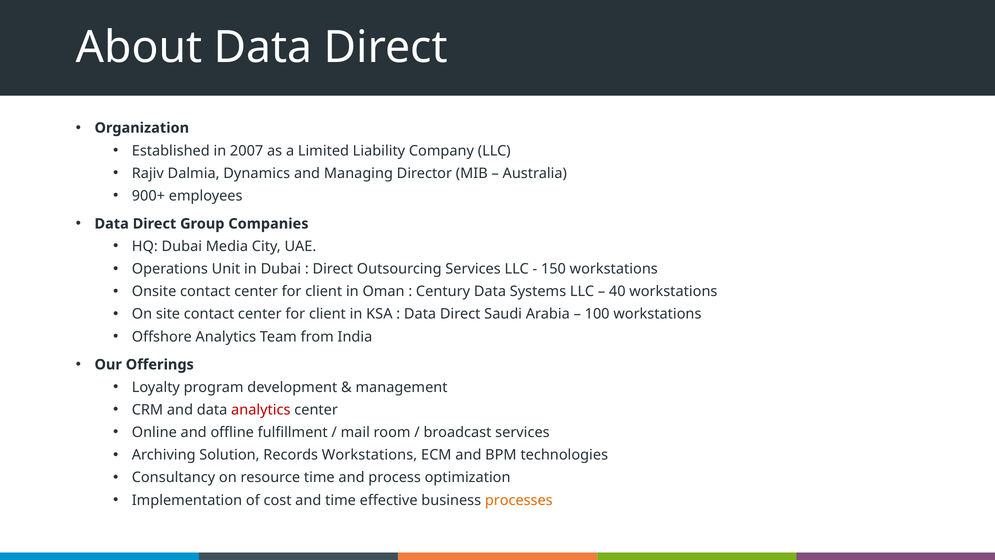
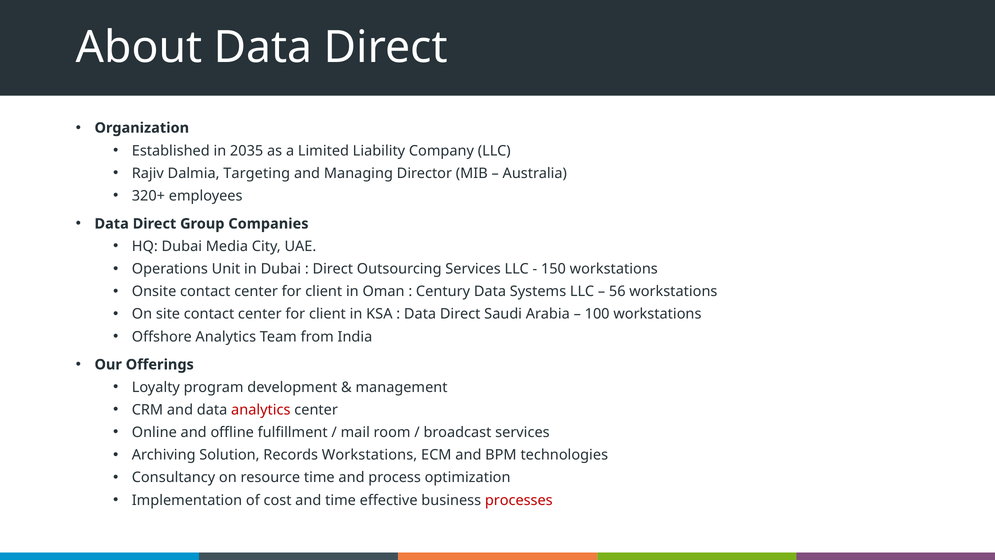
2007: 2007 -> 2035
Dynamics: Dynamics -> Targeting
900+: 900+ -> 320+
40: 40 -> 56
processes colour: orange -> red
